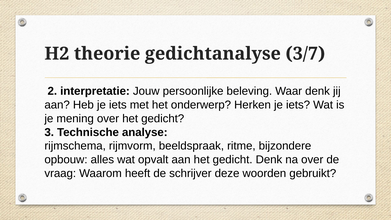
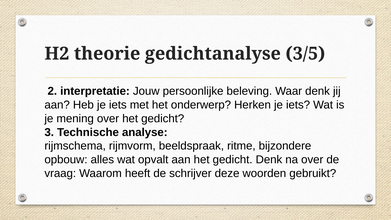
3/7: 3/7 -> 3/5
